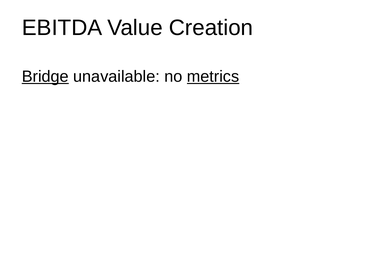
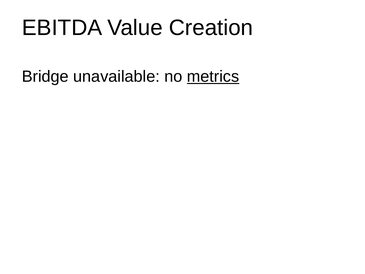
Bridge underline: present -> none
